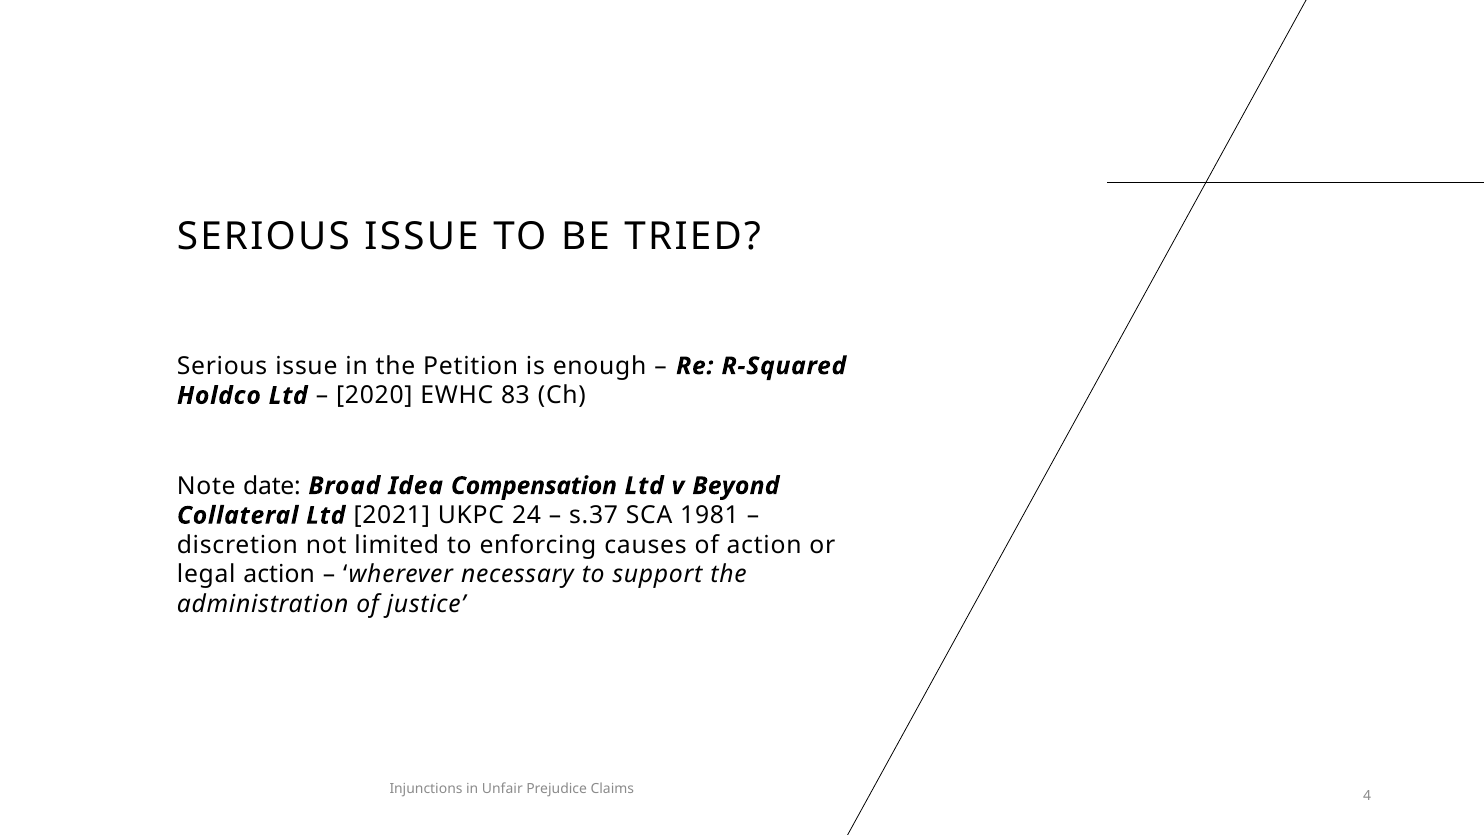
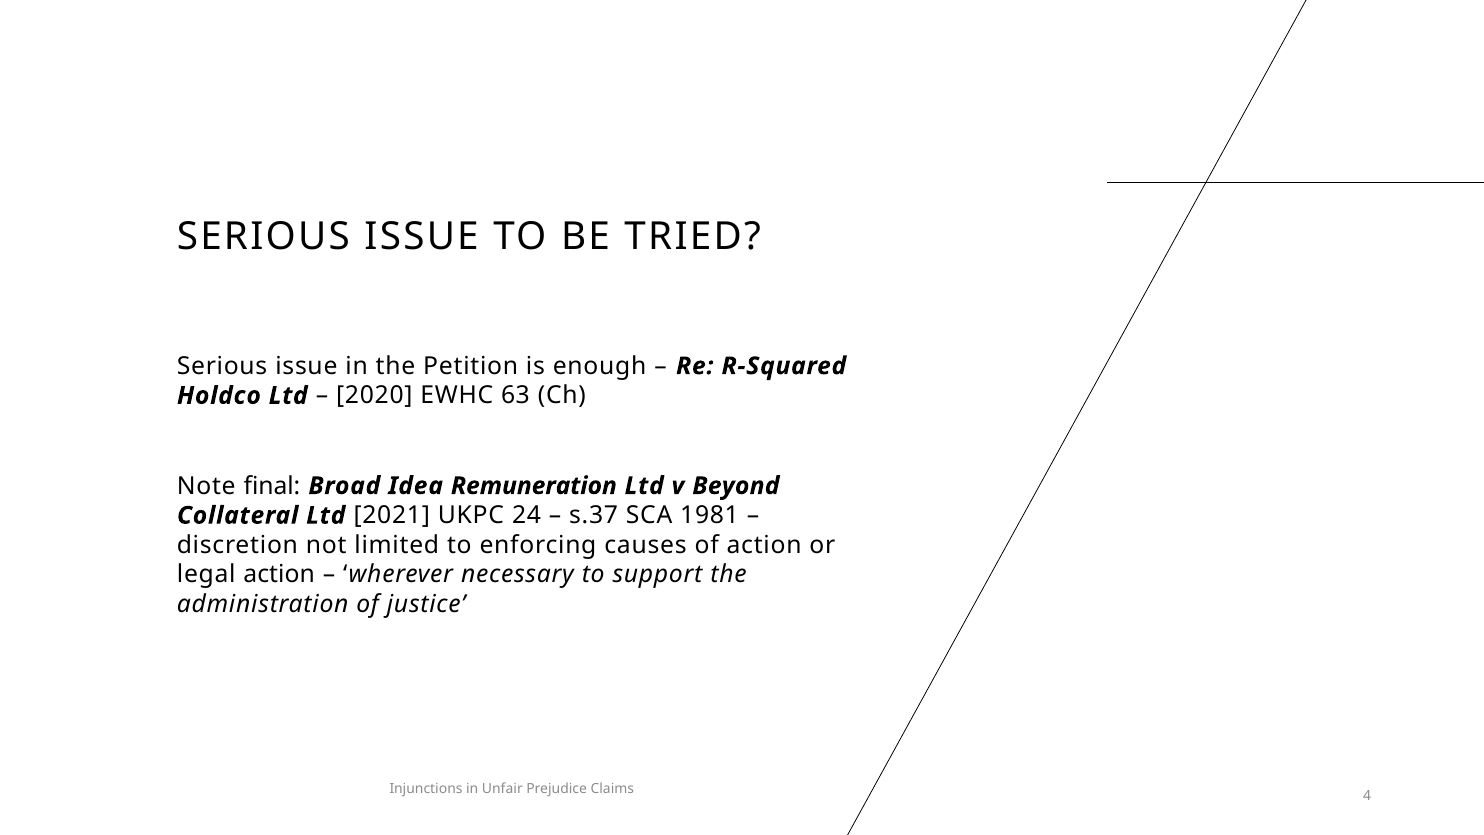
83: 83 -> 63
date: date -> final
Compensation: Compensation -> Remuneration
